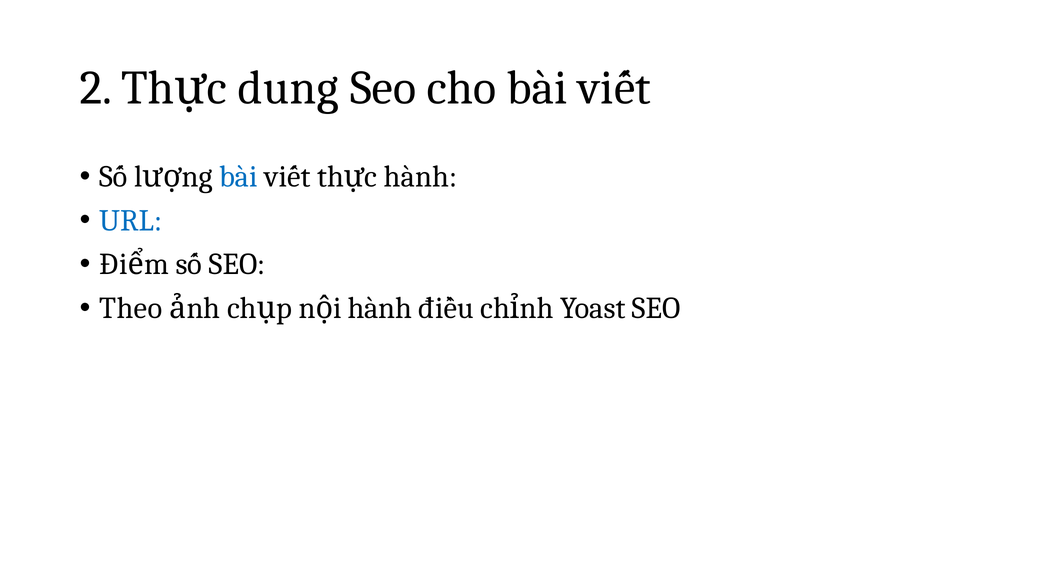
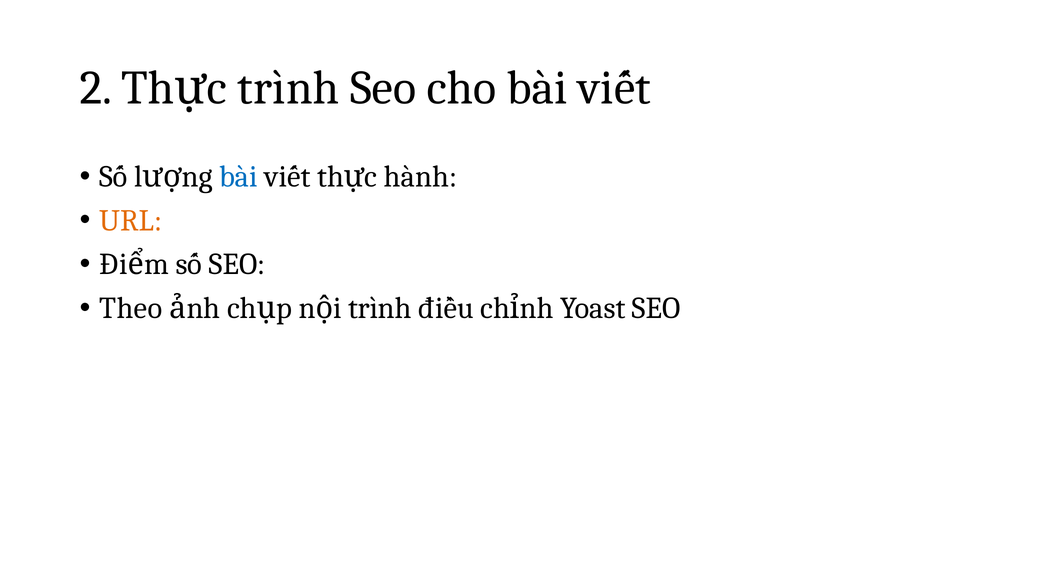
dung at (288, 88): dung -> trình
URL colour: blue -> orange
hành at (380, 308): hành -> trình
